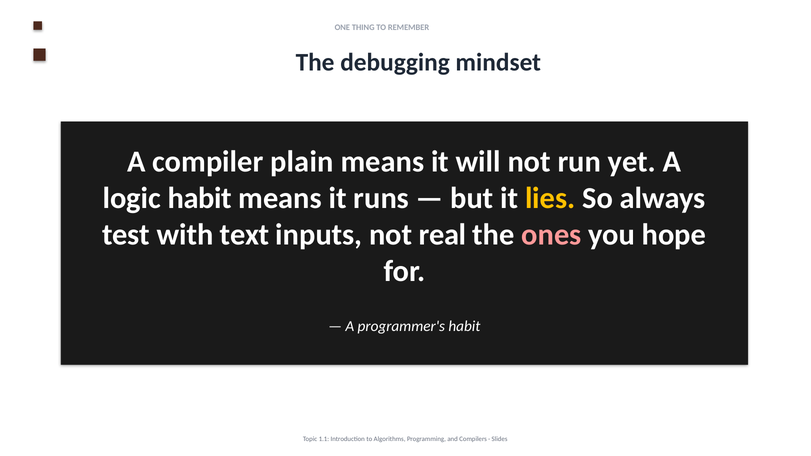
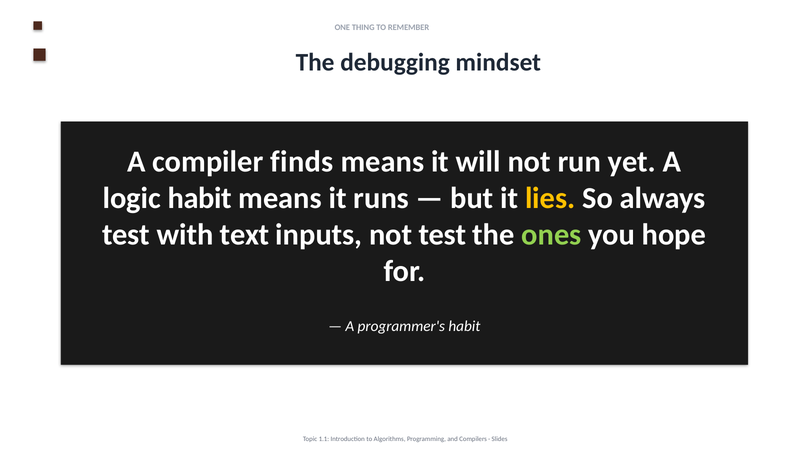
plain: plain -> finds
not real: real -> test
ones colour: pink -> light green
